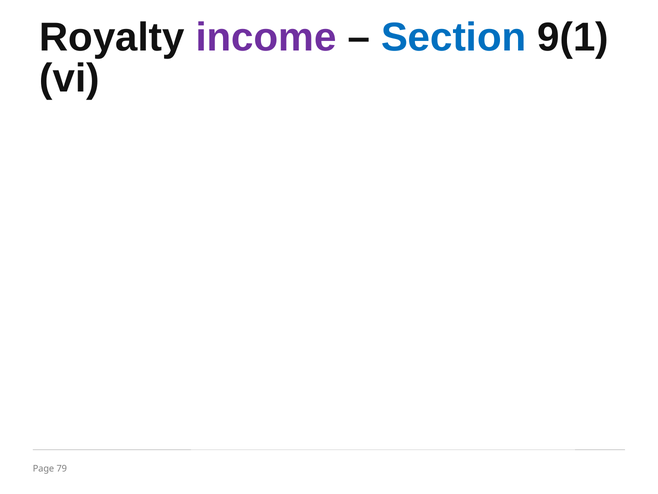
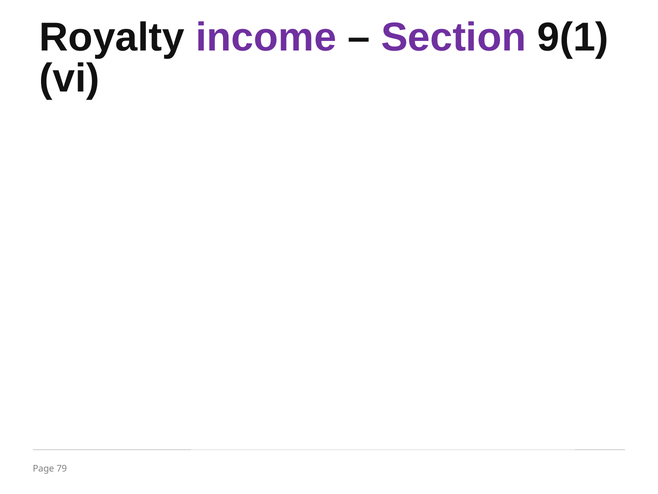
Section colour: blue -> purple
